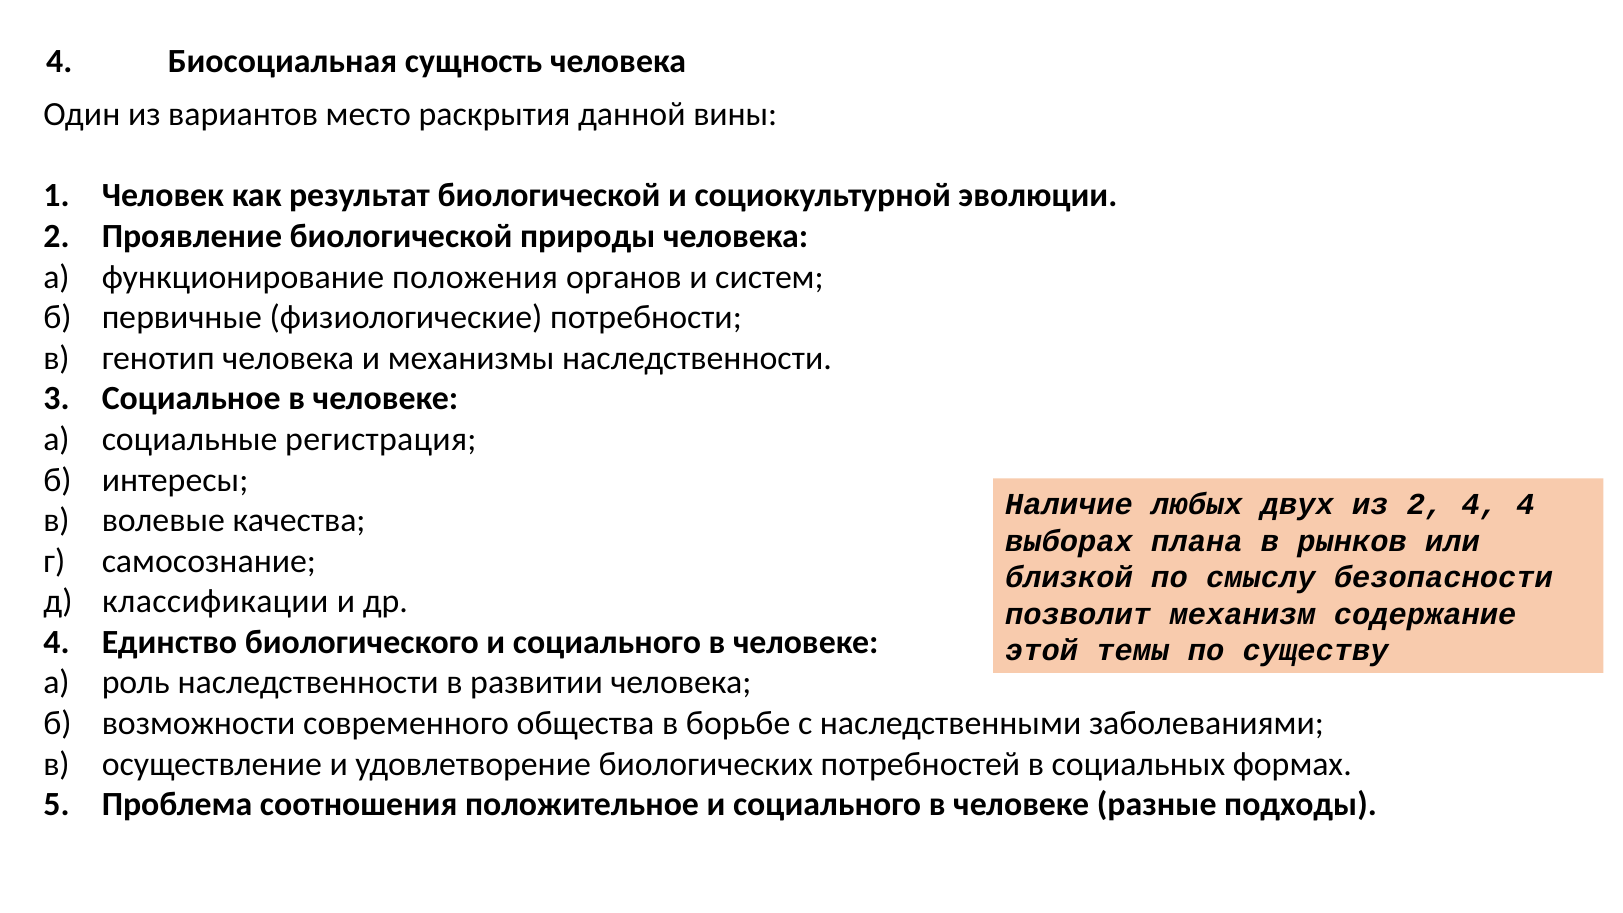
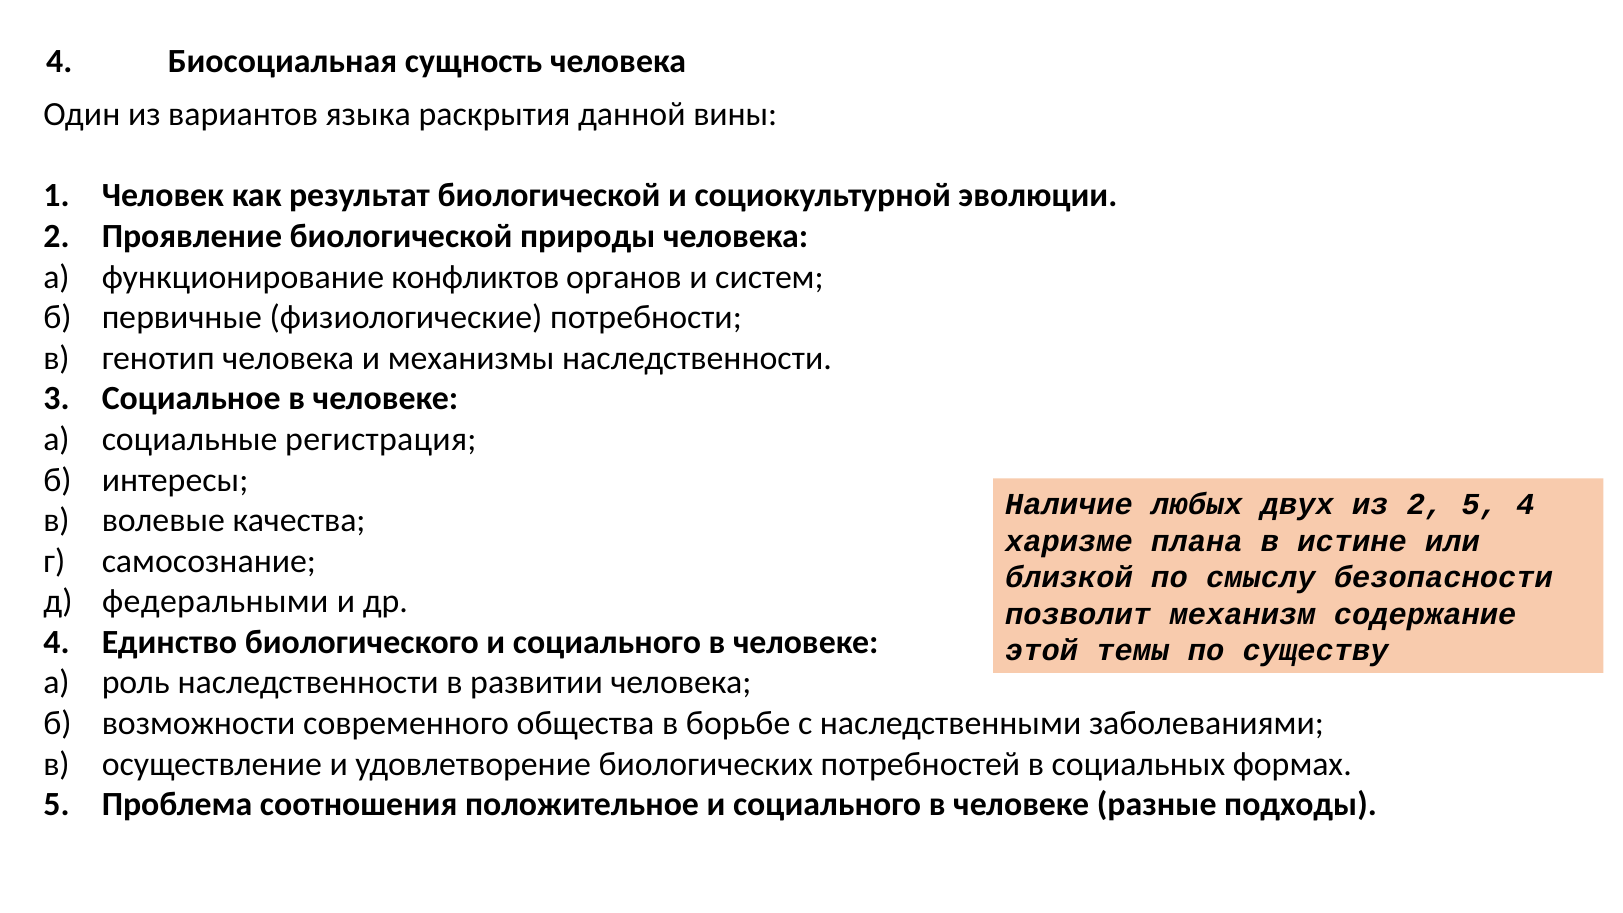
место: место -> языка
положения: положения -> конфликтов
2 4: 4 -> 5
выборах: выборах -> харизме
рынков: рынков -> истине
классификации: классификации -> федеральными
